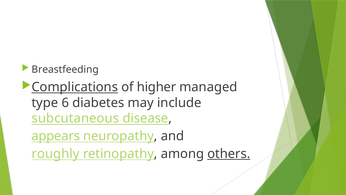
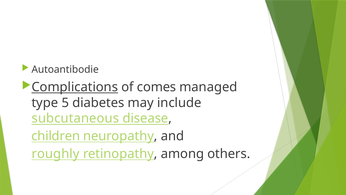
Breastfeeding: Breastfeeding -> Autoantibodie
higher: higher -> comes
6: 6 -> 5
appears: appears -> children
others underline: present -> none
